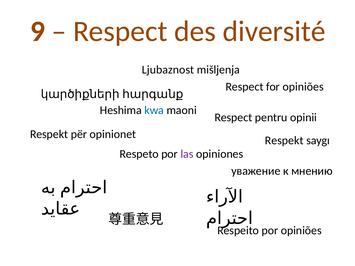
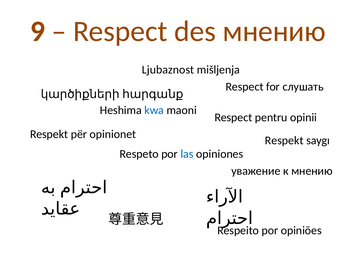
des diversité: diversité -> мнению
for opiniões: opiniões -> слушать
las colour: purple -> blue
